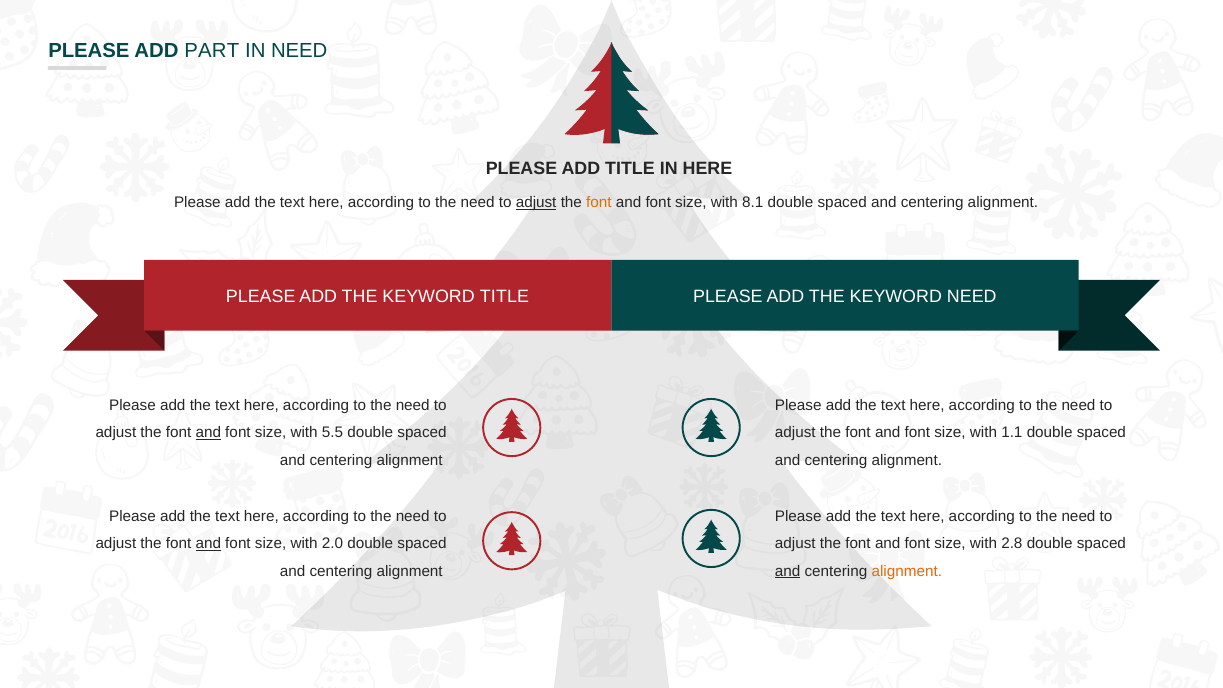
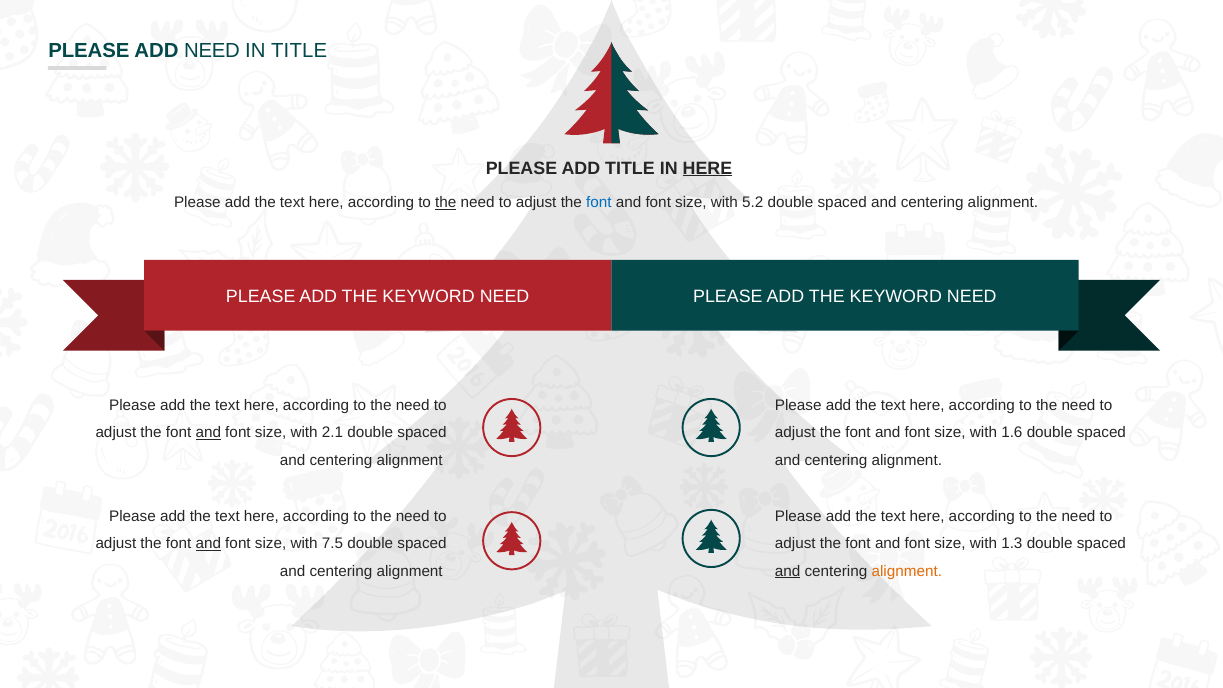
ADD PART: PART -> NEED
IN NEED: NEED -> TITLE
HERE at (707, 168) underline: none -> present
the at (446, 203) underline: none -> present
adjust at (536, 203) underline: present -> none
font at (599, 203) colour: orange -> blue
8.1: 8.1 -> 5.2
TITLE at (504, 296): TITLE -> NEED
5.5: 5.5 -> 2.1
1.1: 1.1 -> 1.6
2.0: 2.0 -> 7.5
2.8: 2.8 -> 1.3
